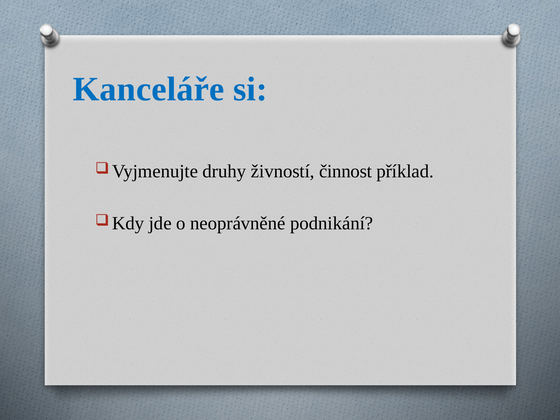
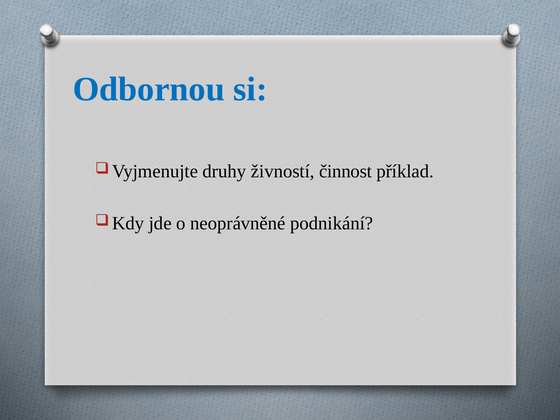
Kanceláře: Kanceláře -> Odbornou
